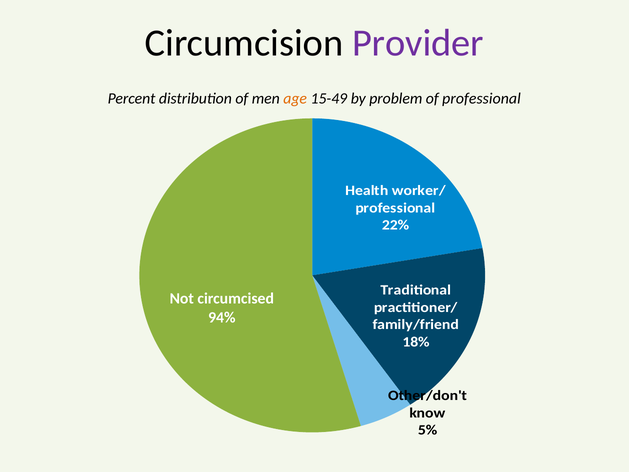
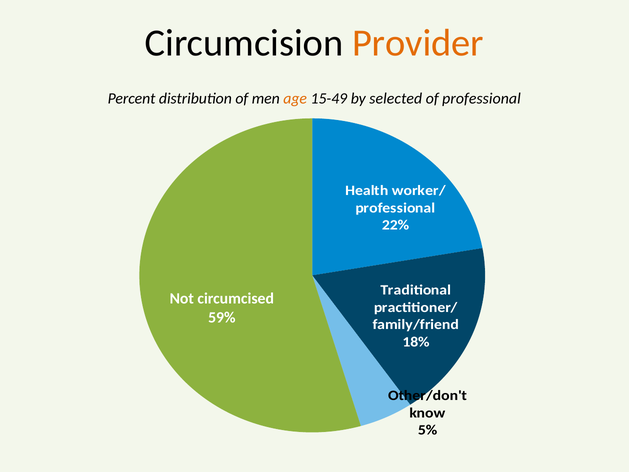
Provider colour: purple -> orange
problem: problem -> selected
94%: 94% -> 59%
